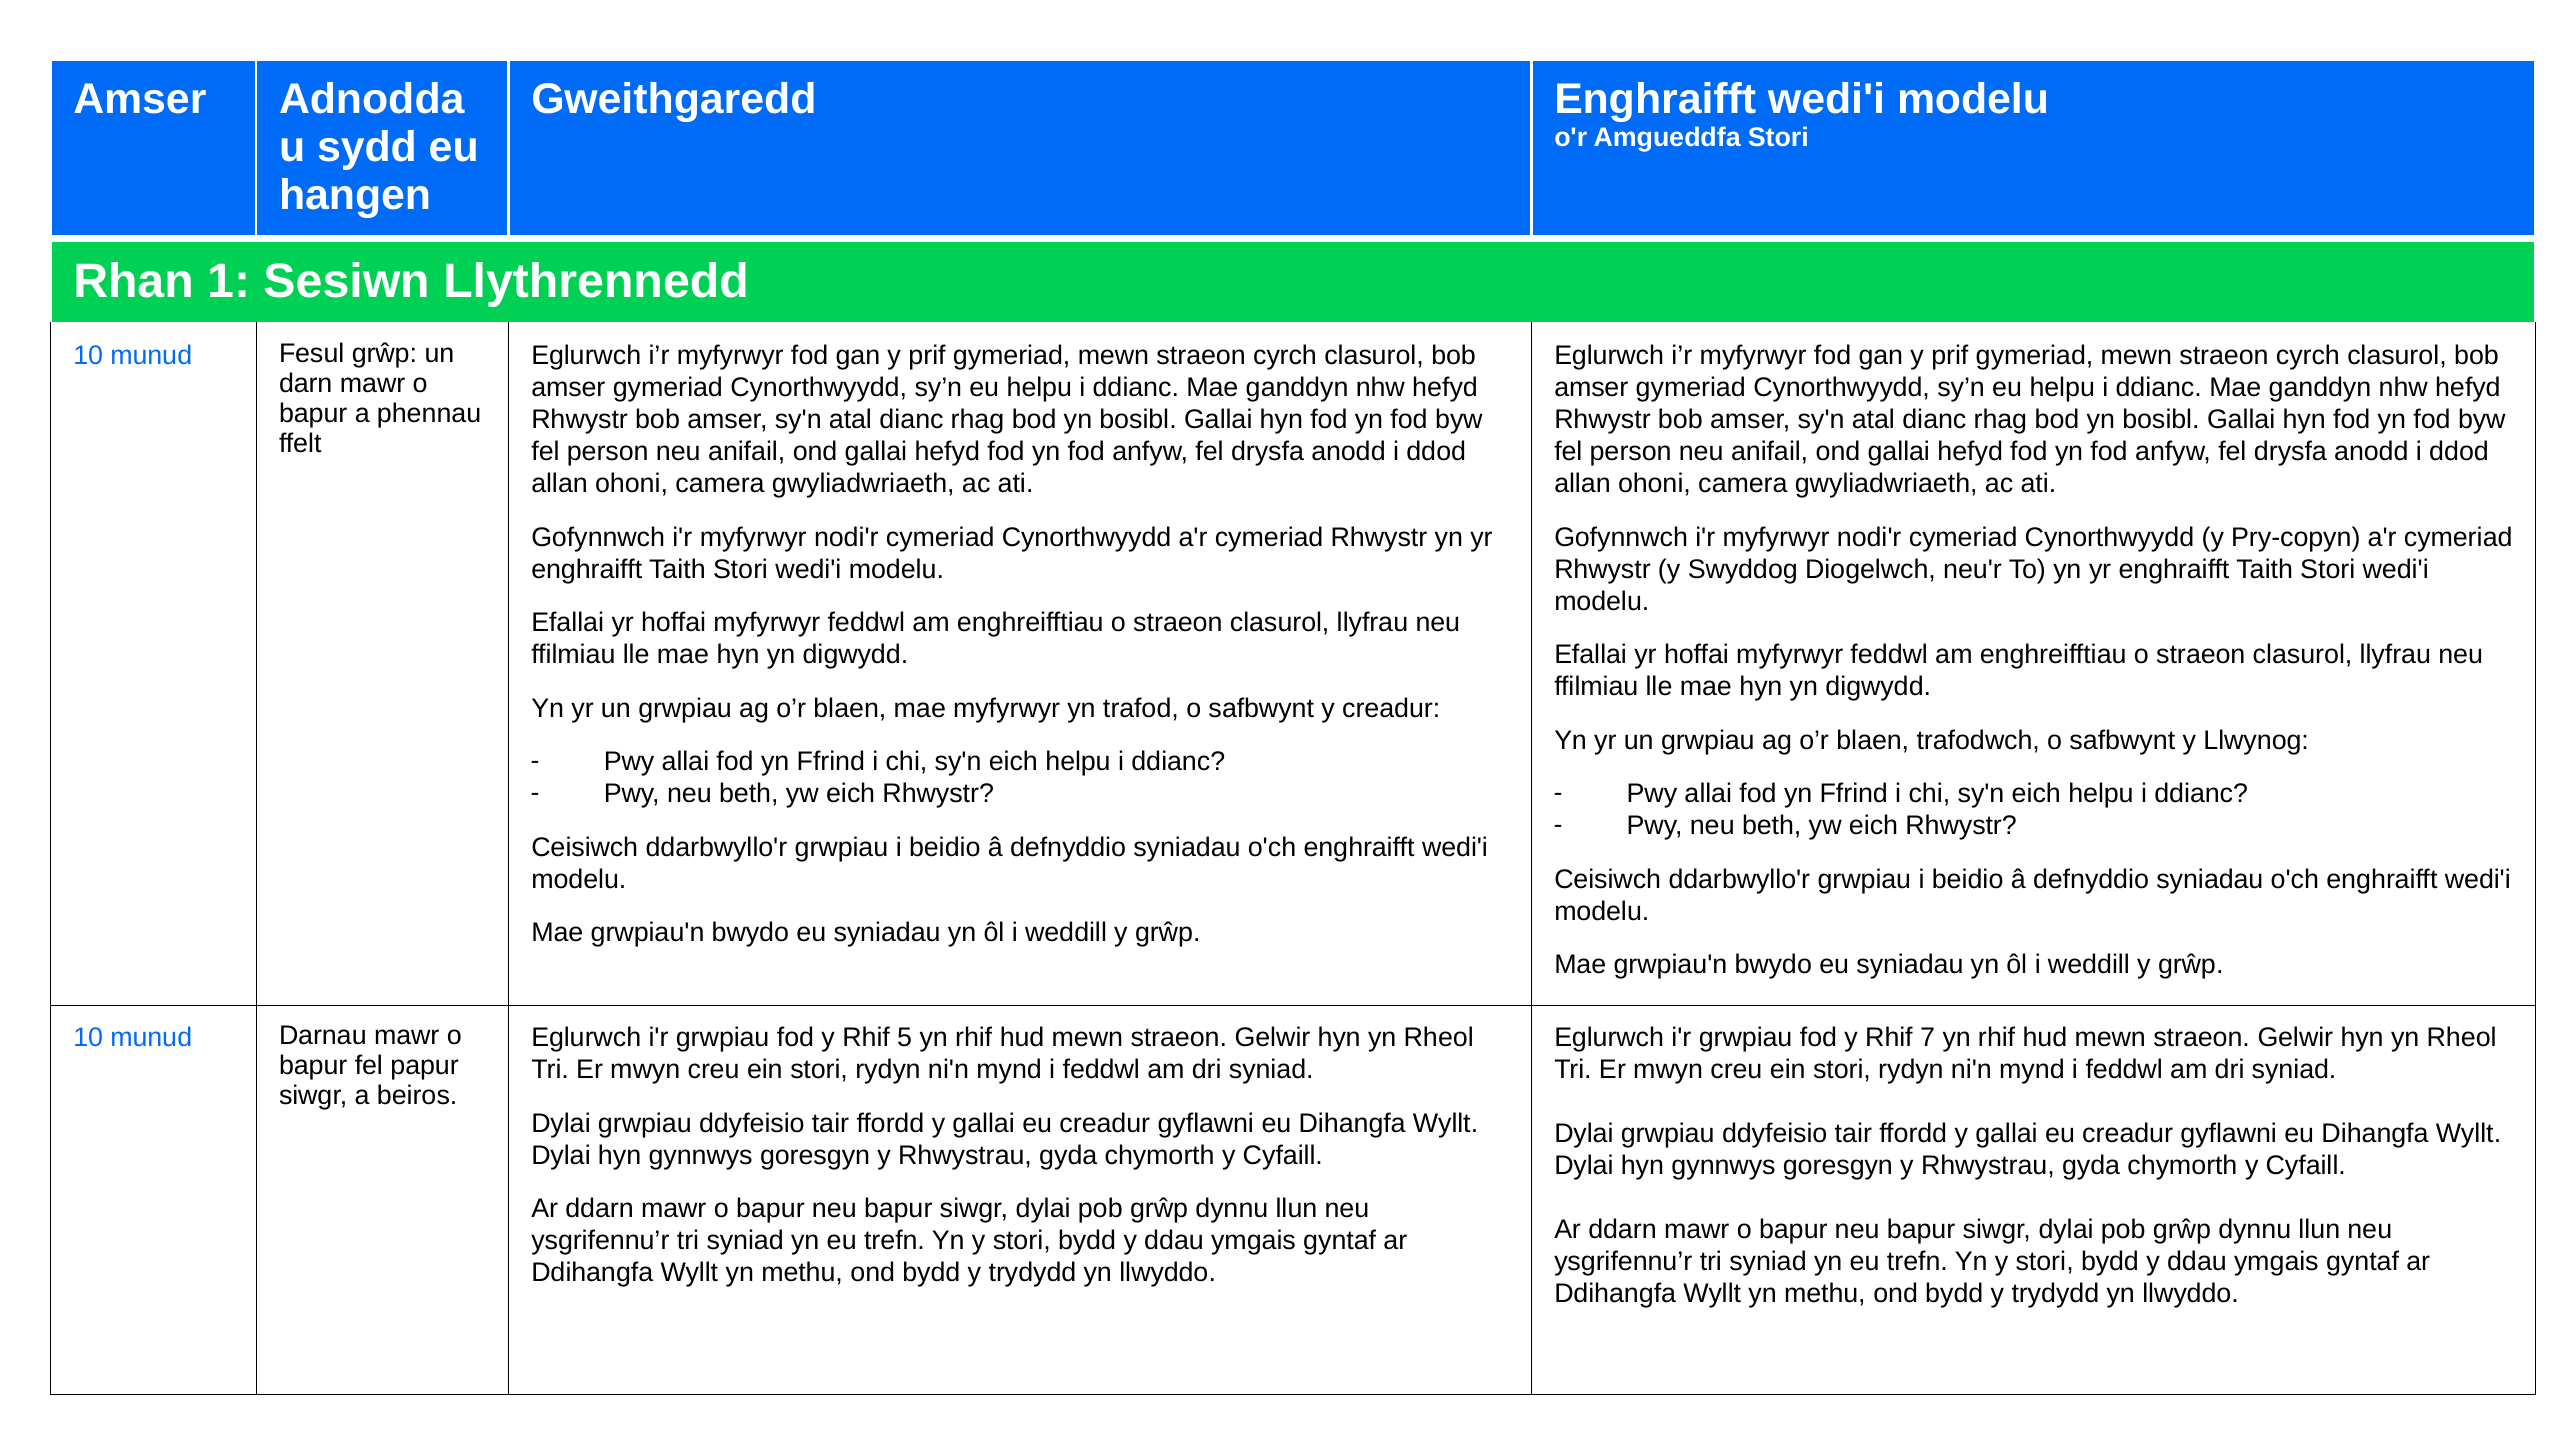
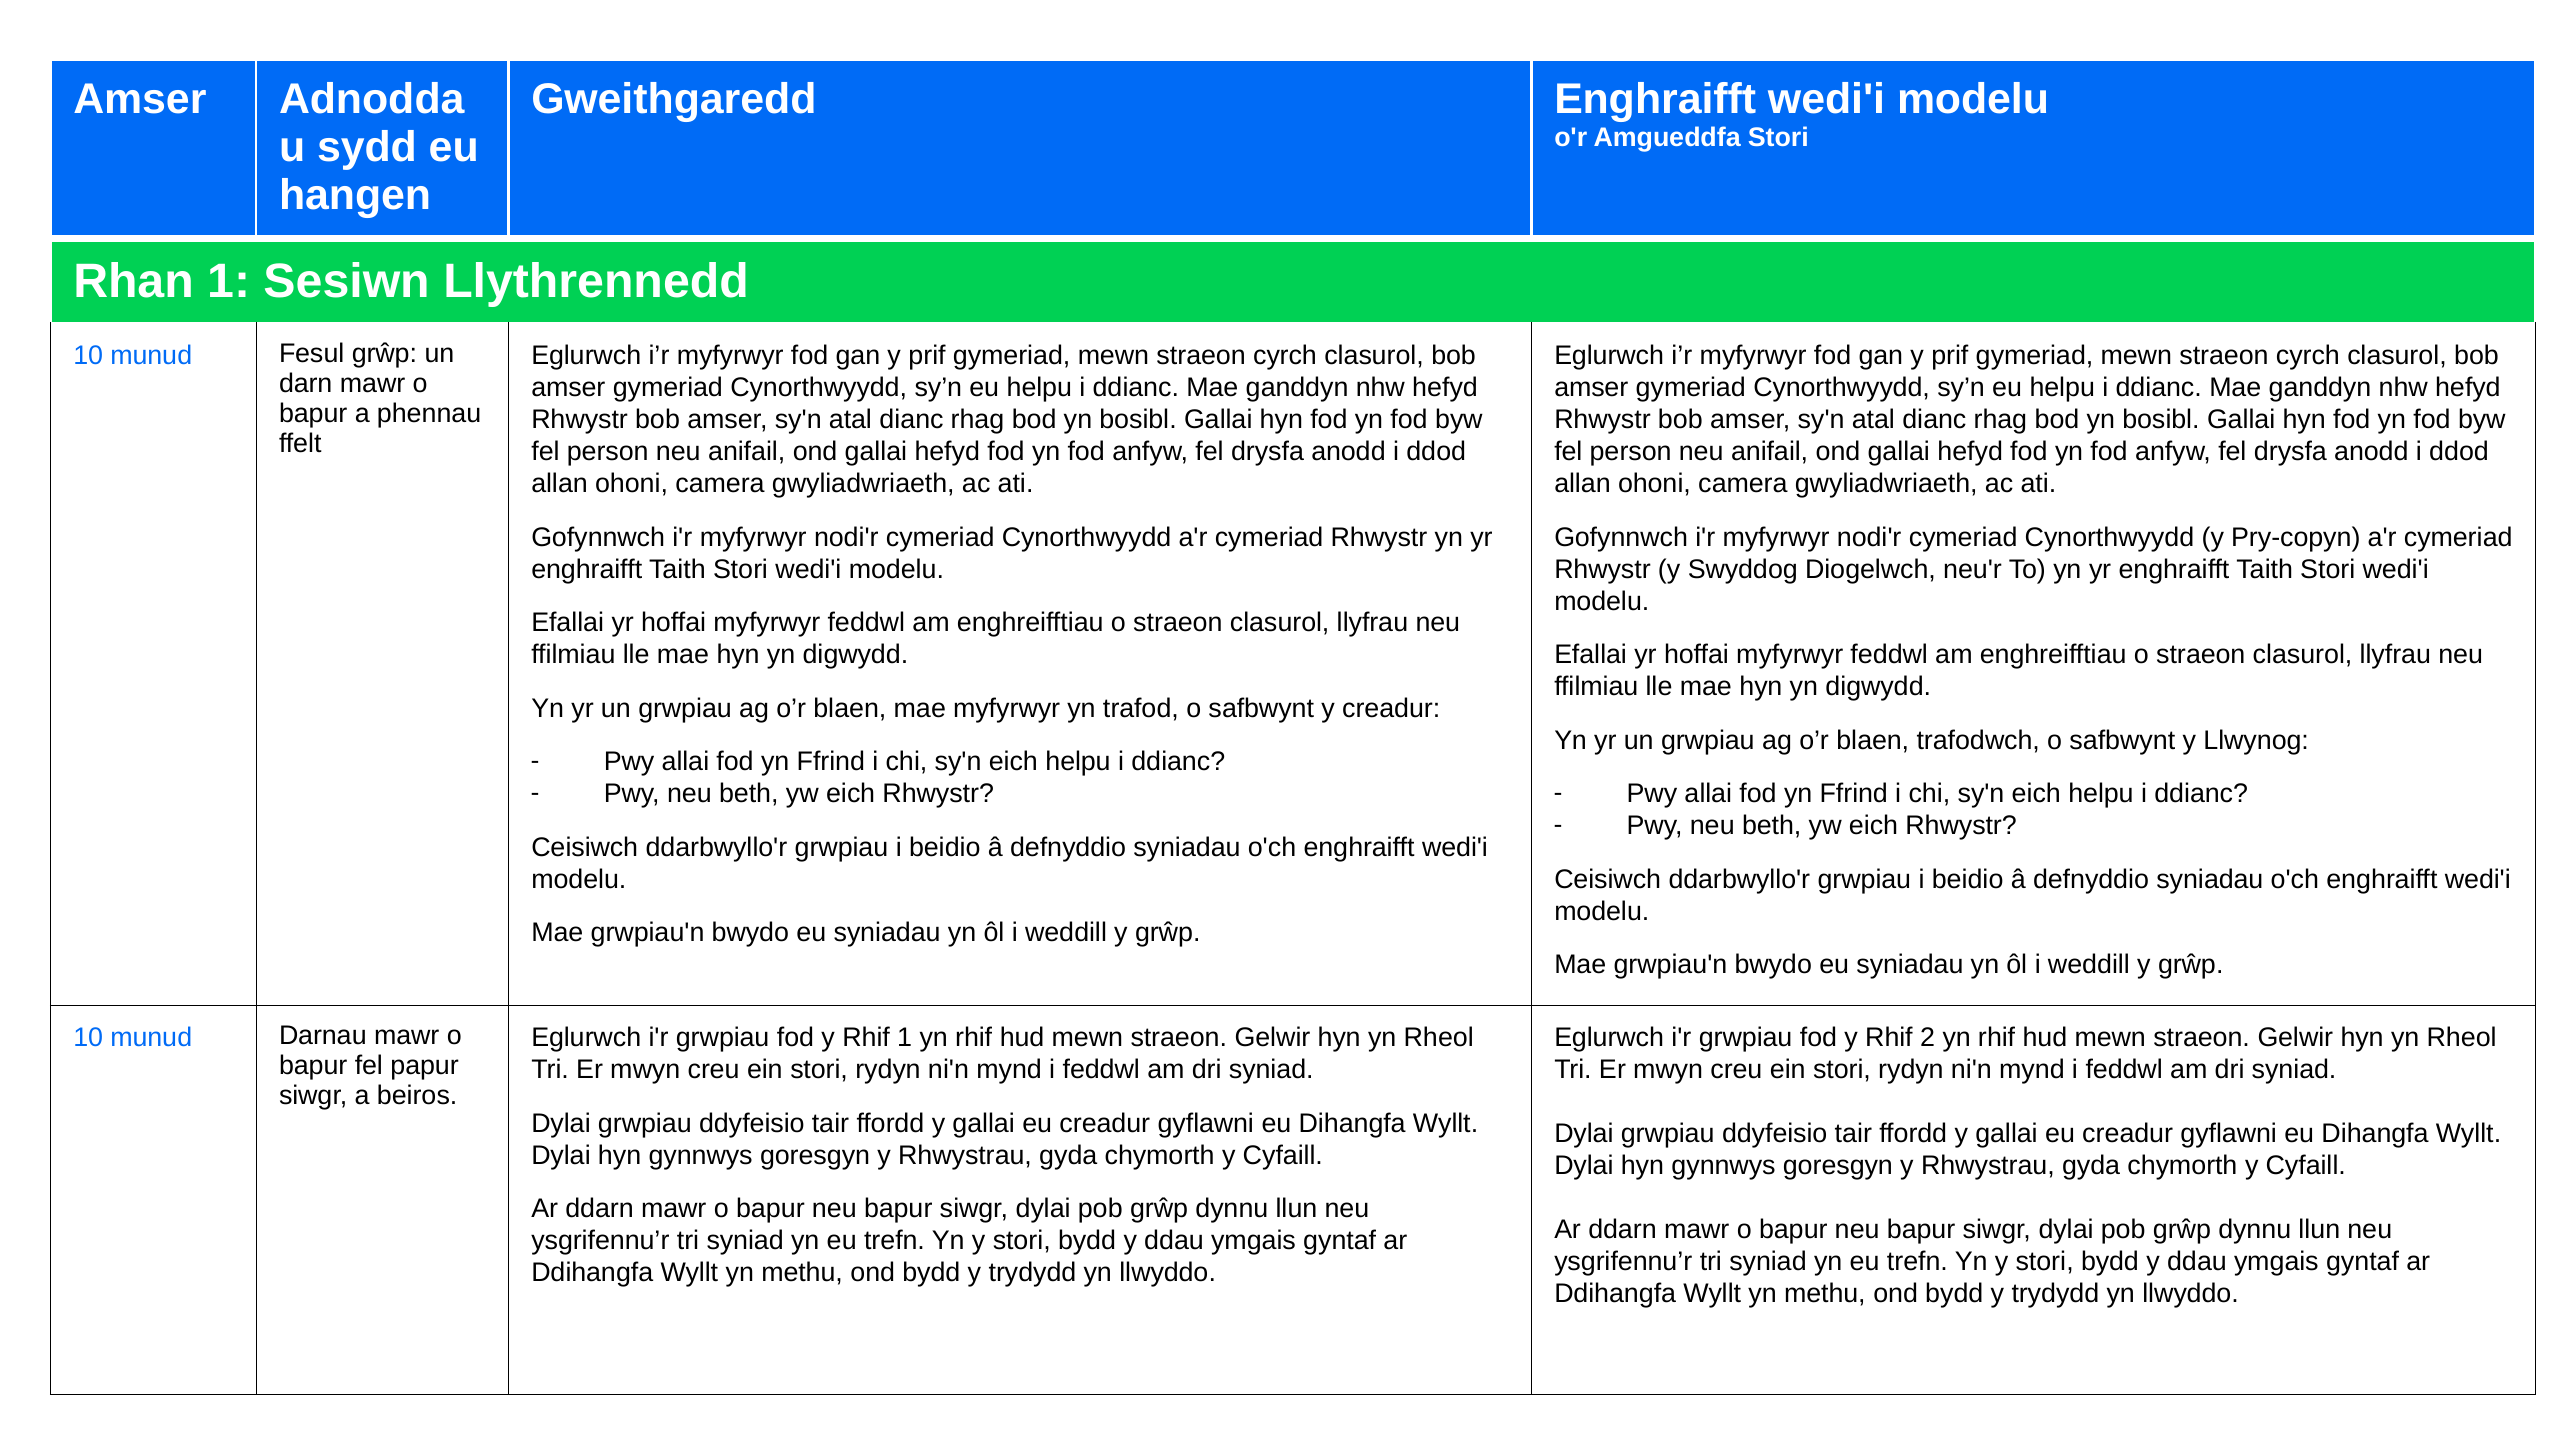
Rhif 5: 5 -> 1
7: 7 -> 2
